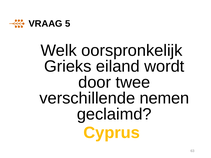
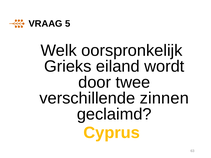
nemen: nemen -> zinnen
